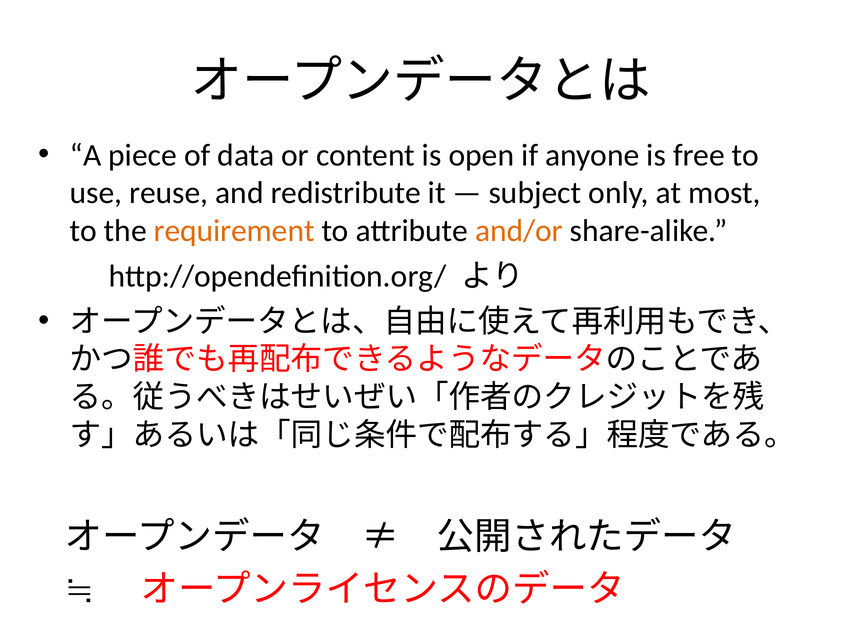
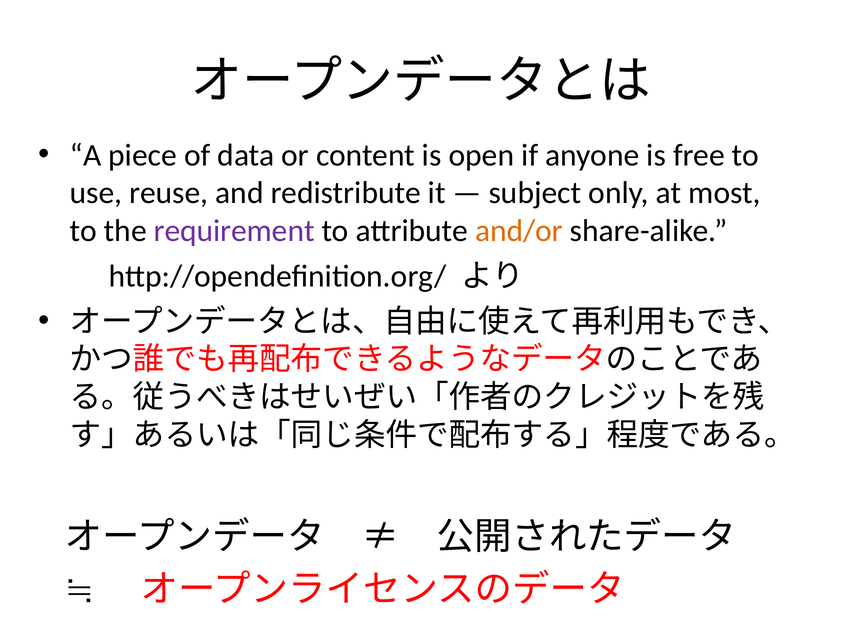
requirement colour: orange -> purple
